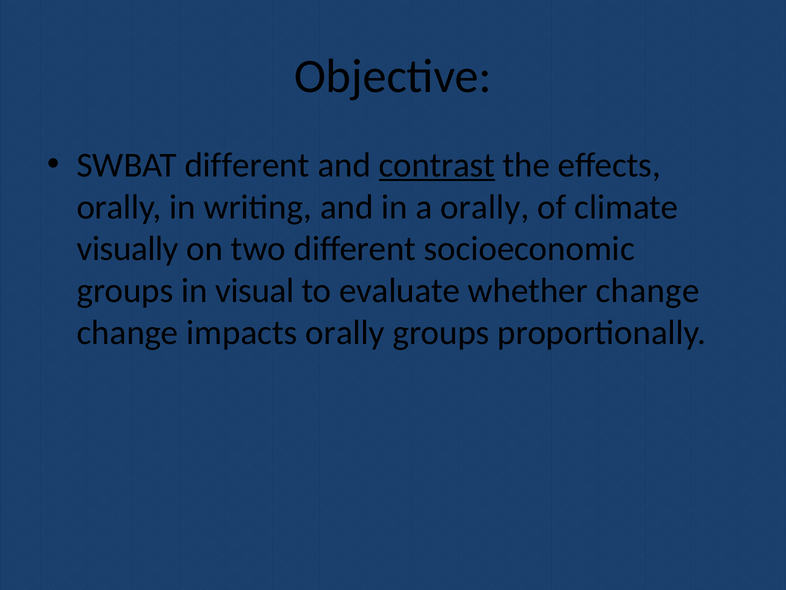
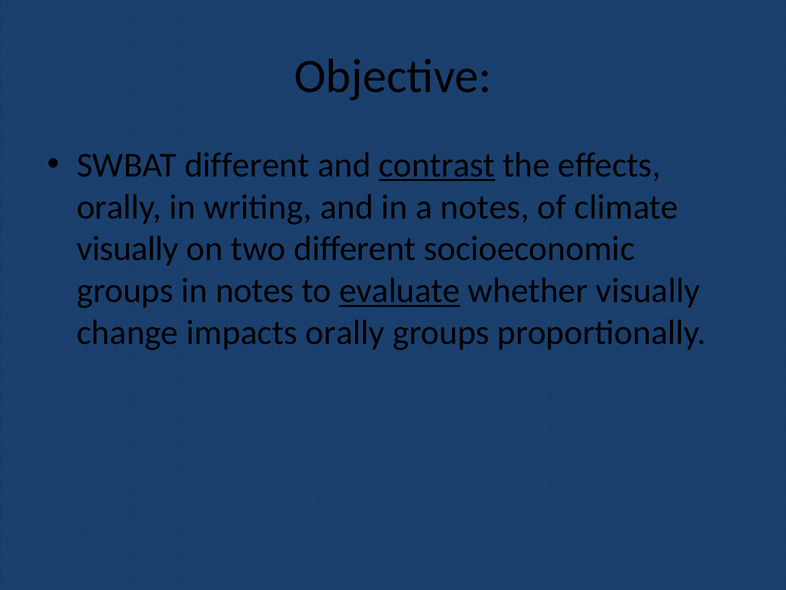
a orally: orally -> notes
in visual: visual -> notes
evaluate underline: none -> present
whether change: change -> visually
